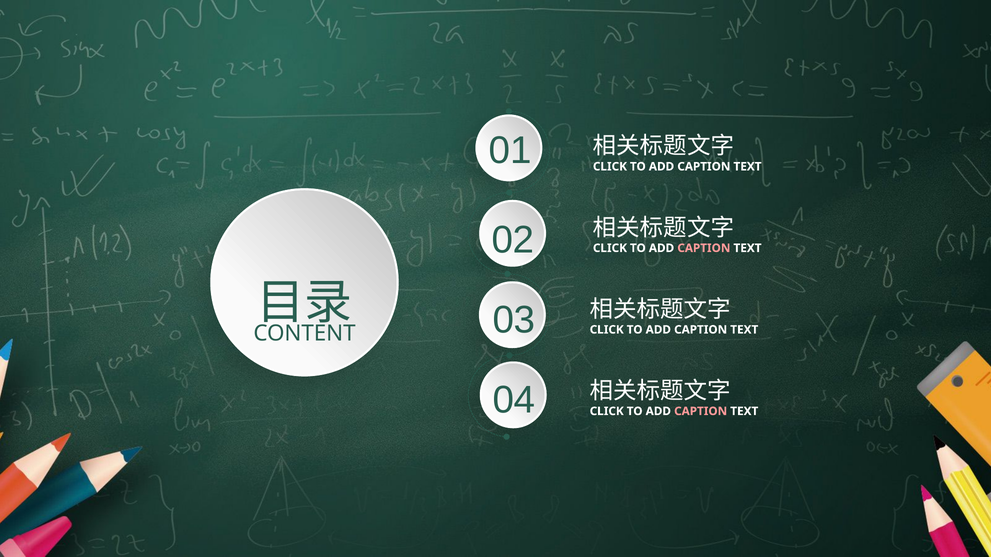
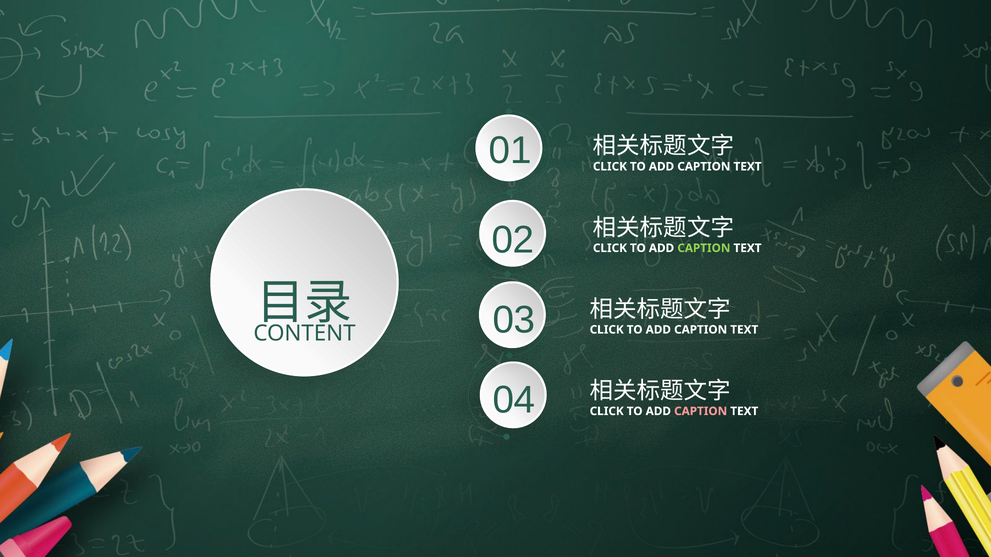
CAPTION at (704, 248) colour: pink -> light green
